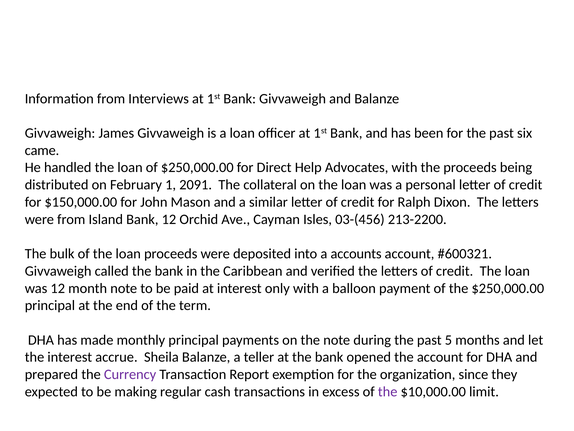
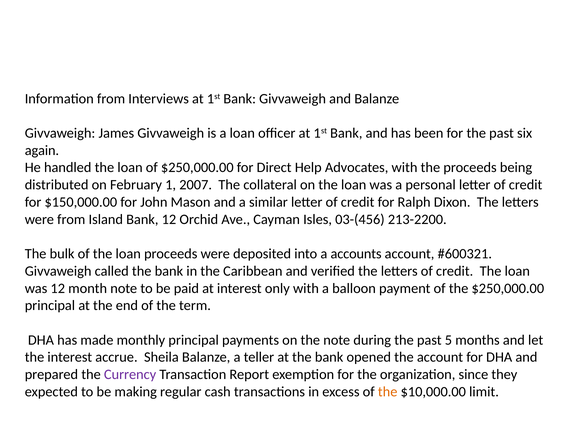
came: came -> again
2091: 2091 -> 2007
the at (388, 391) colour: purple -> orange
